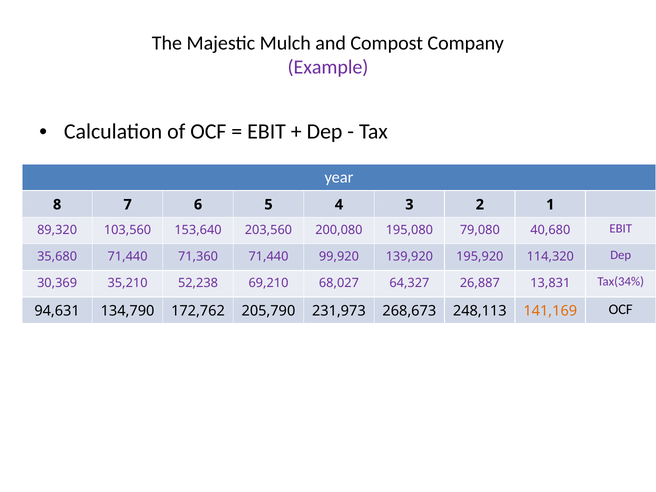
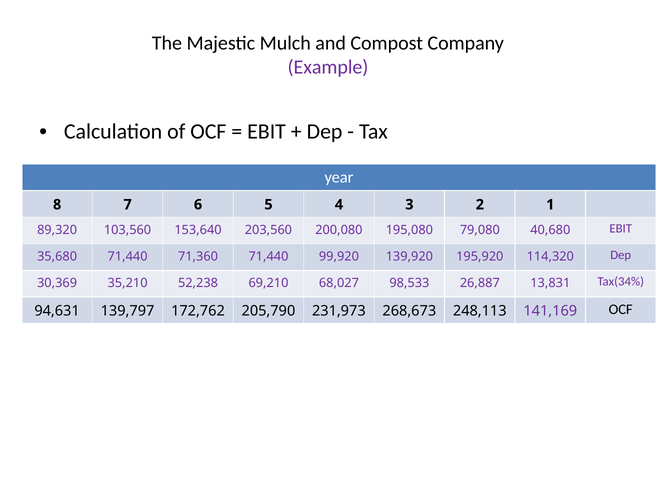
64,327: 64,327 -> 98,533
134,790: 134,790 -> 139,797
141,169 colour: orange -> purple
